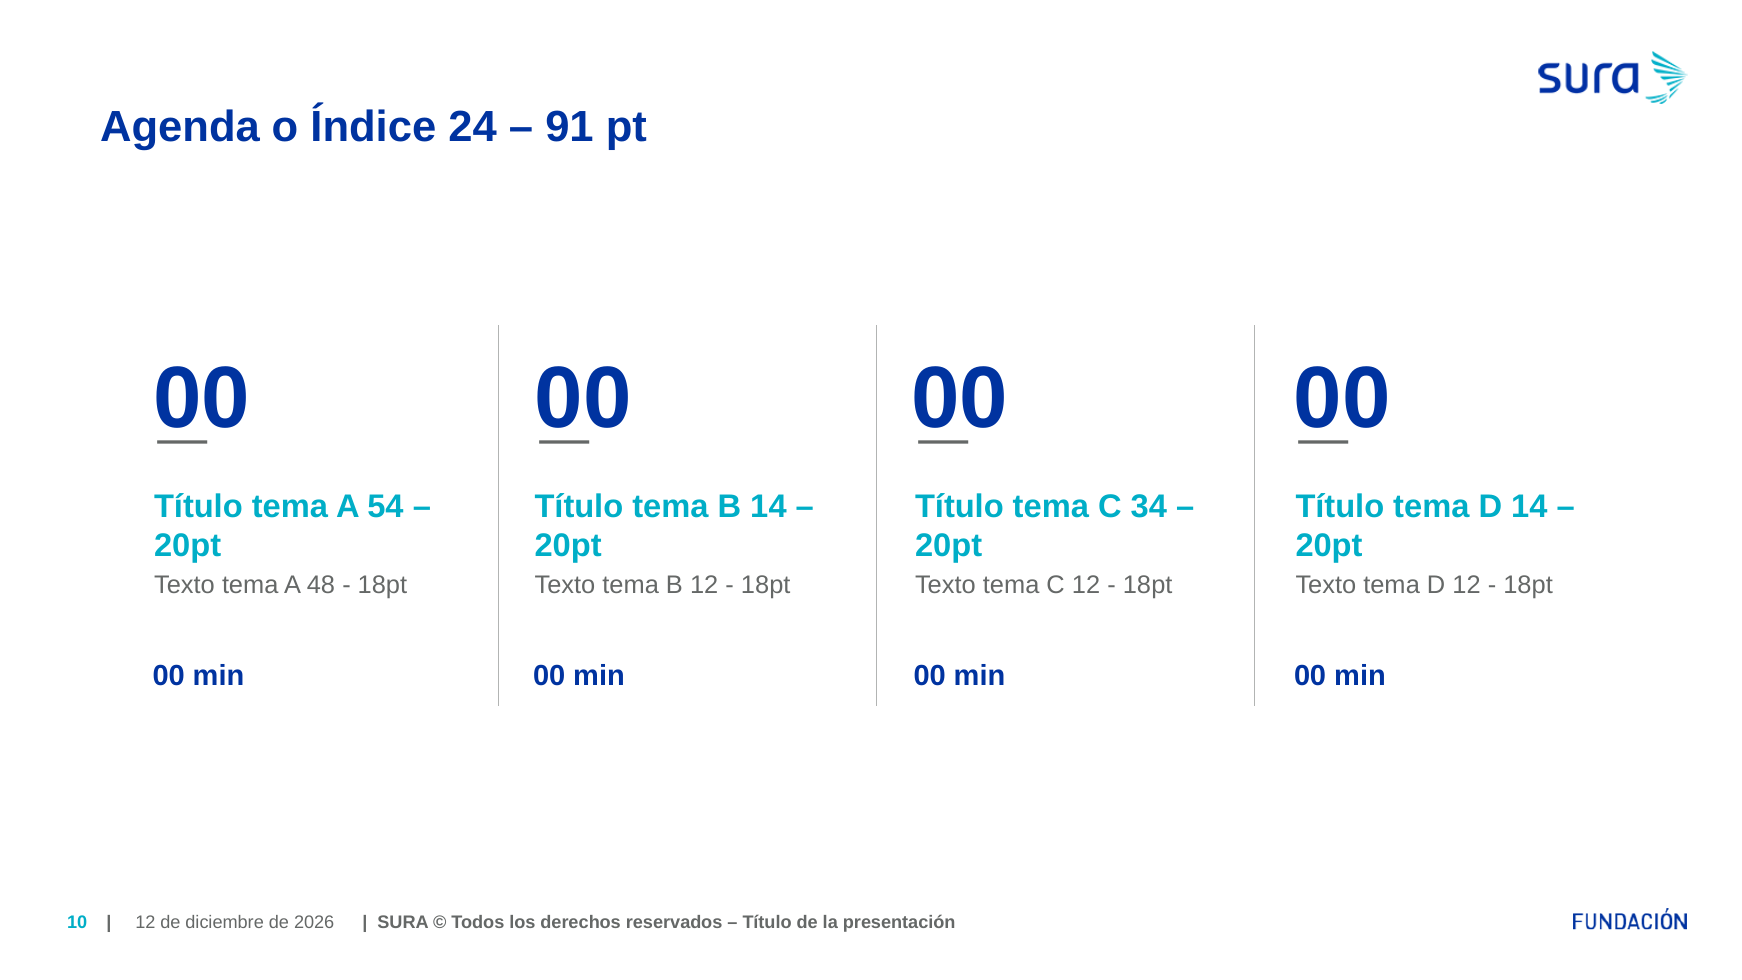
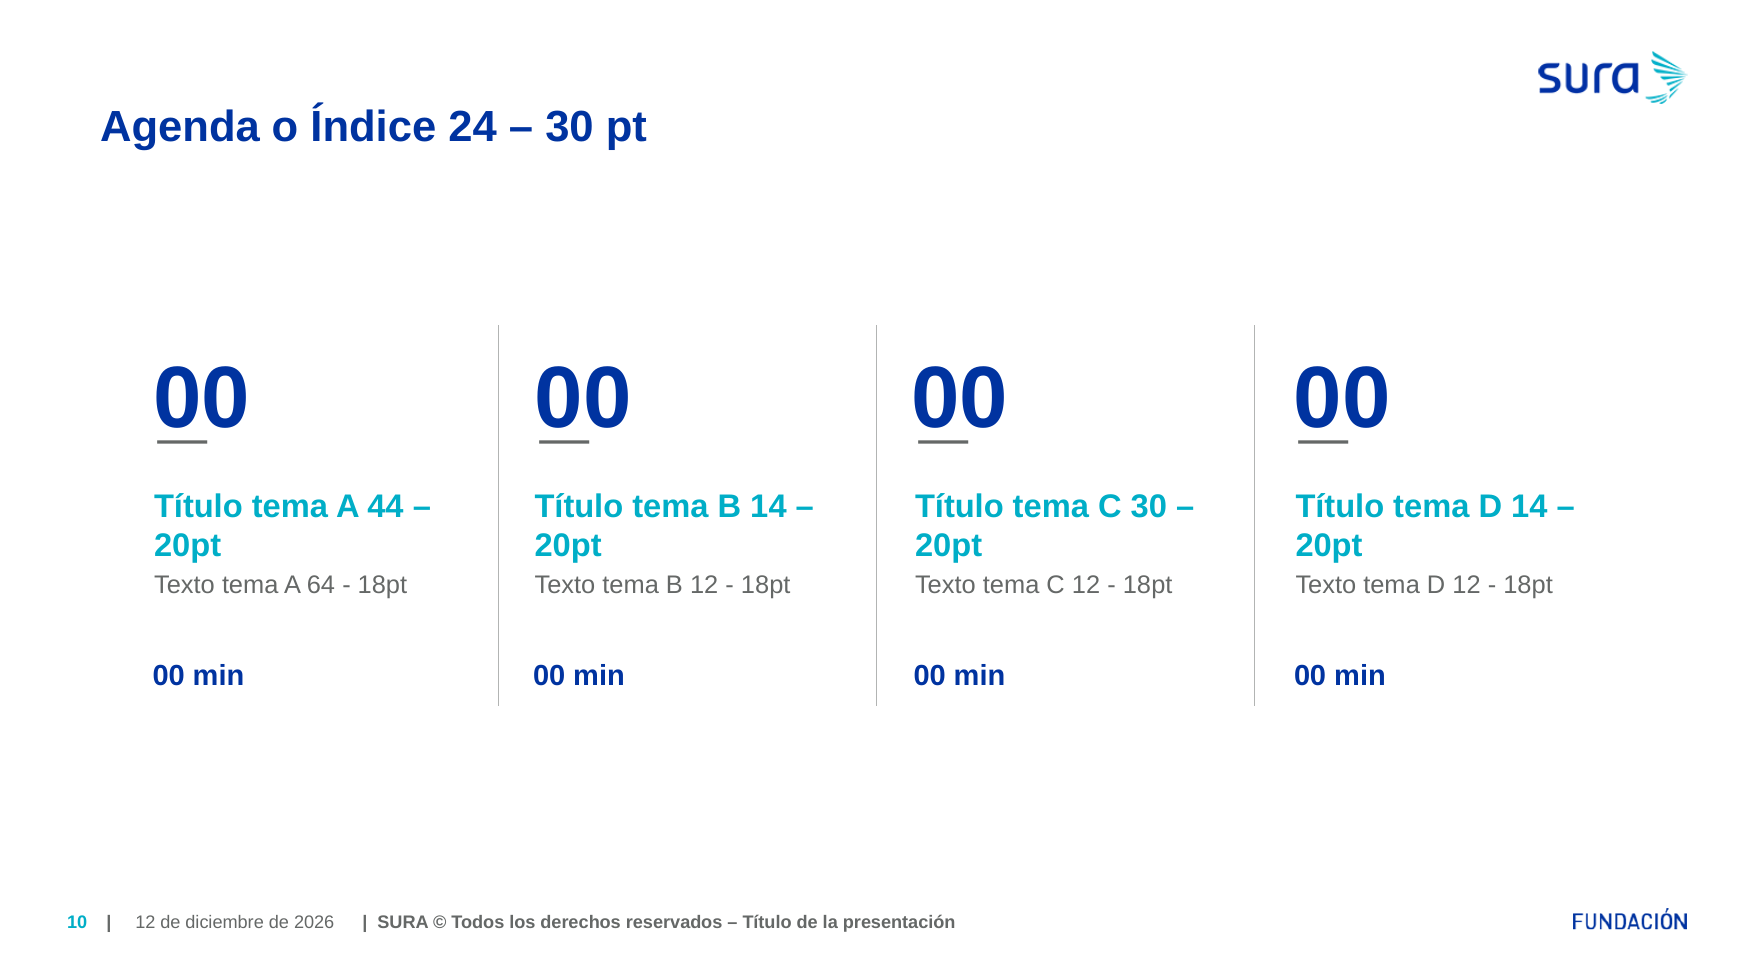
91 at (569, 127): 91 -> 30
54: 54 -> 44
C 34: 34 -> 30
48: 48 -> 64
